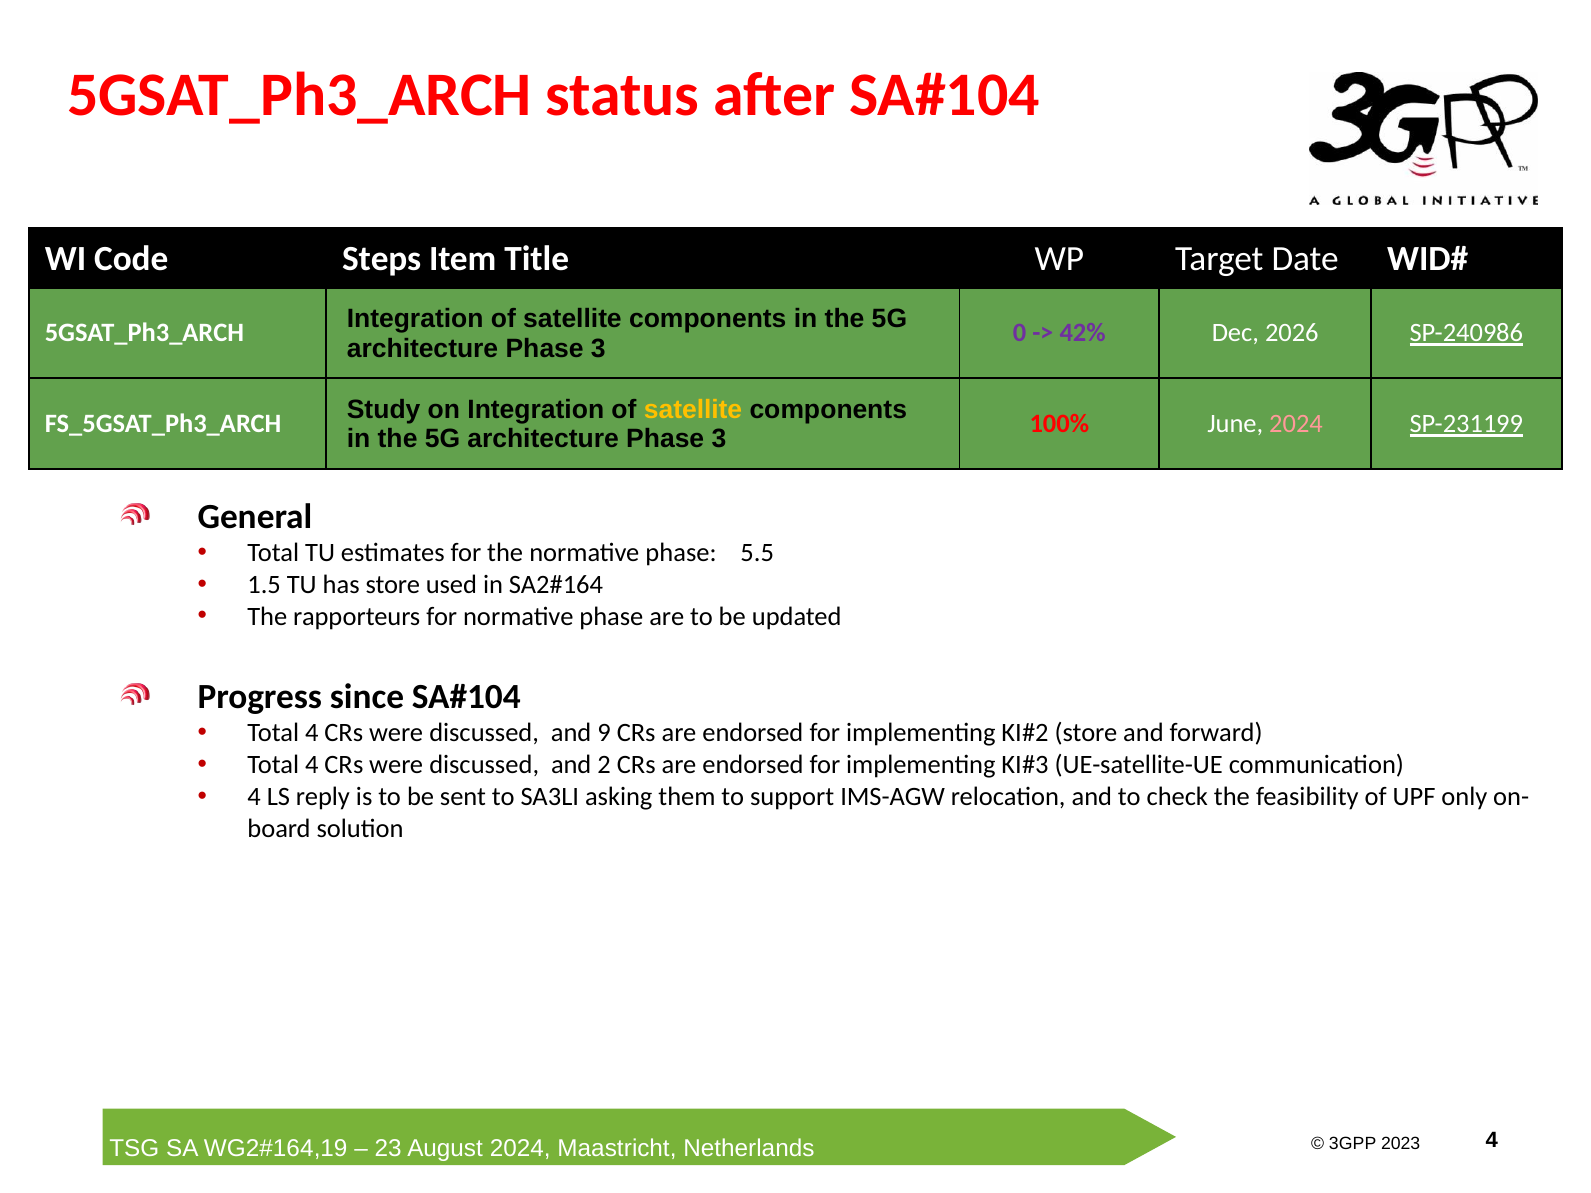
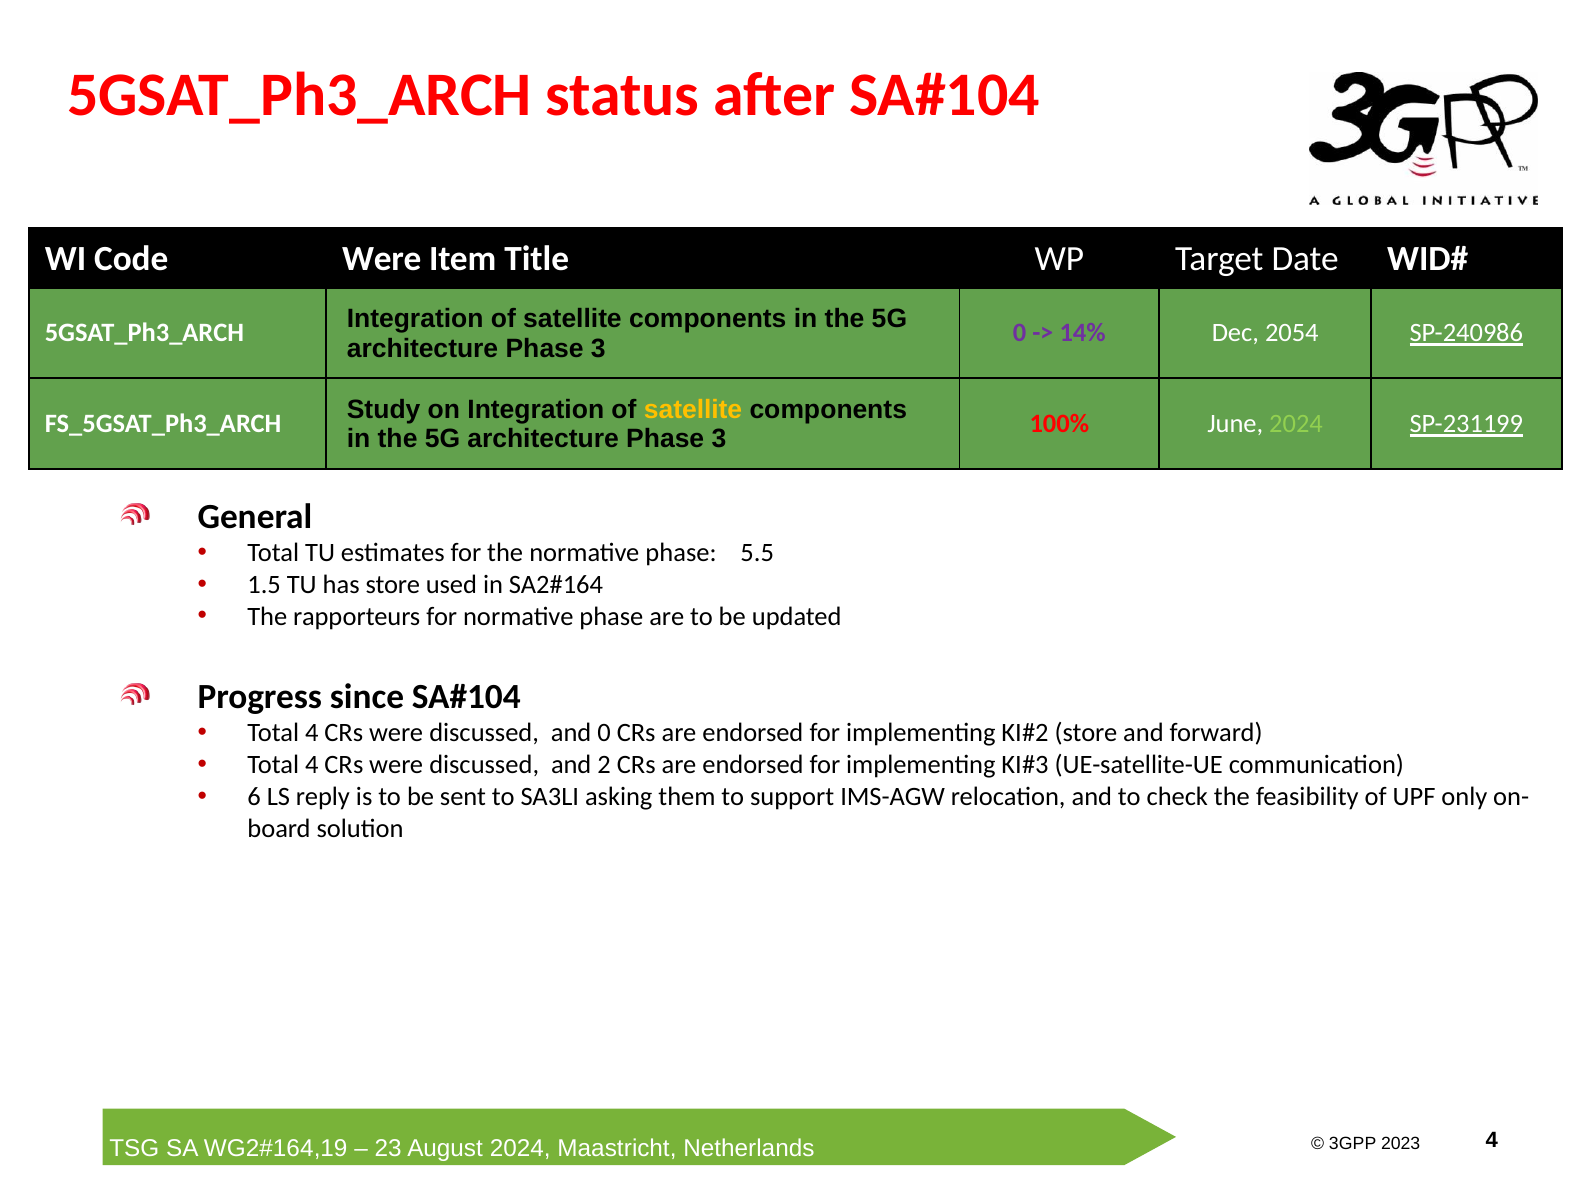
Code Steps: Steps -> Were
42%: 42% -> 14%
2026: 2026 -> 2054
2024 at (1296, 424) colour: pink -> light green
and 9: 9 -> 0
4 at (254, 797): 4 -> 6
